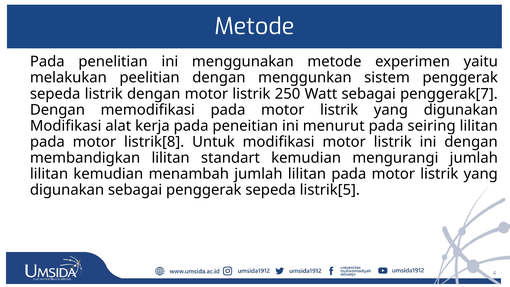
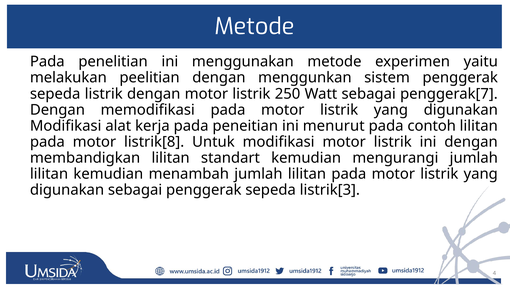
seiring: seiring -> contoh
listrik[5: listrik[5 -> listrik[3
